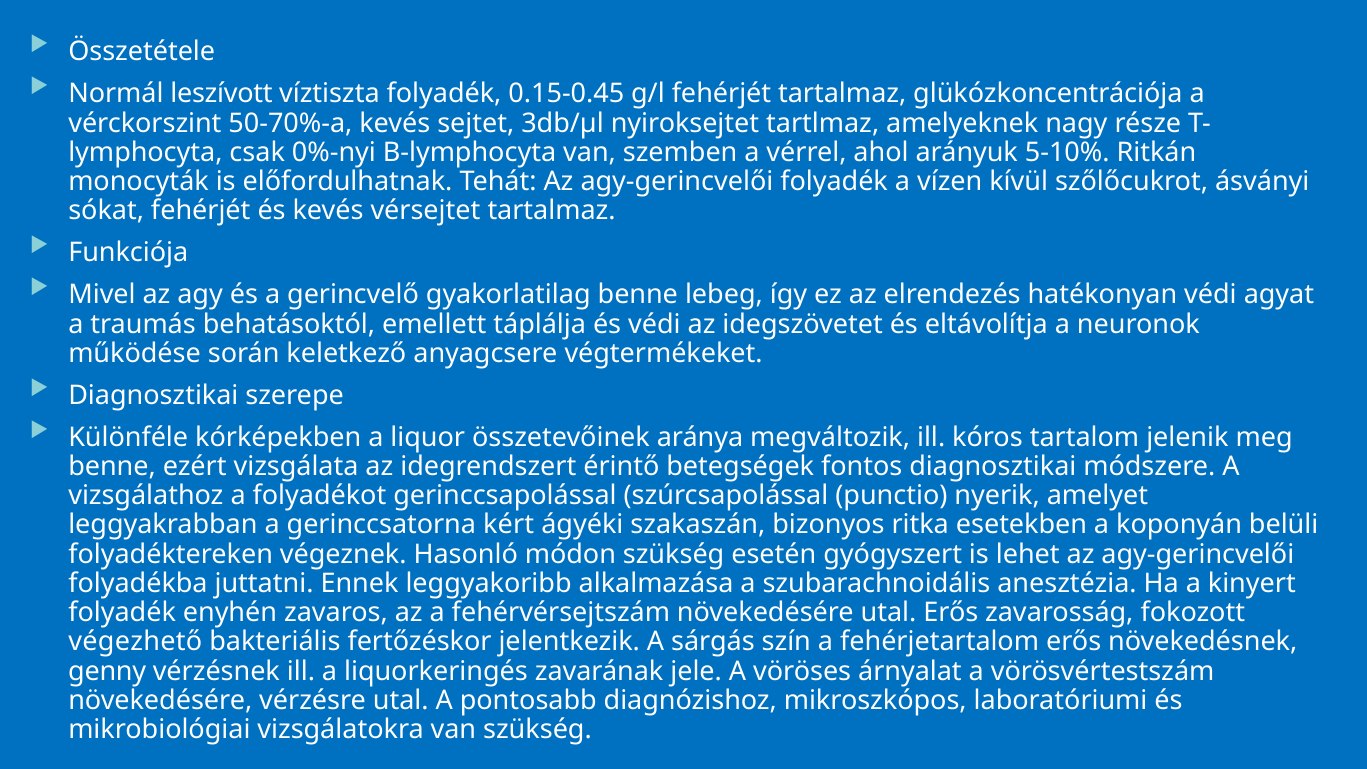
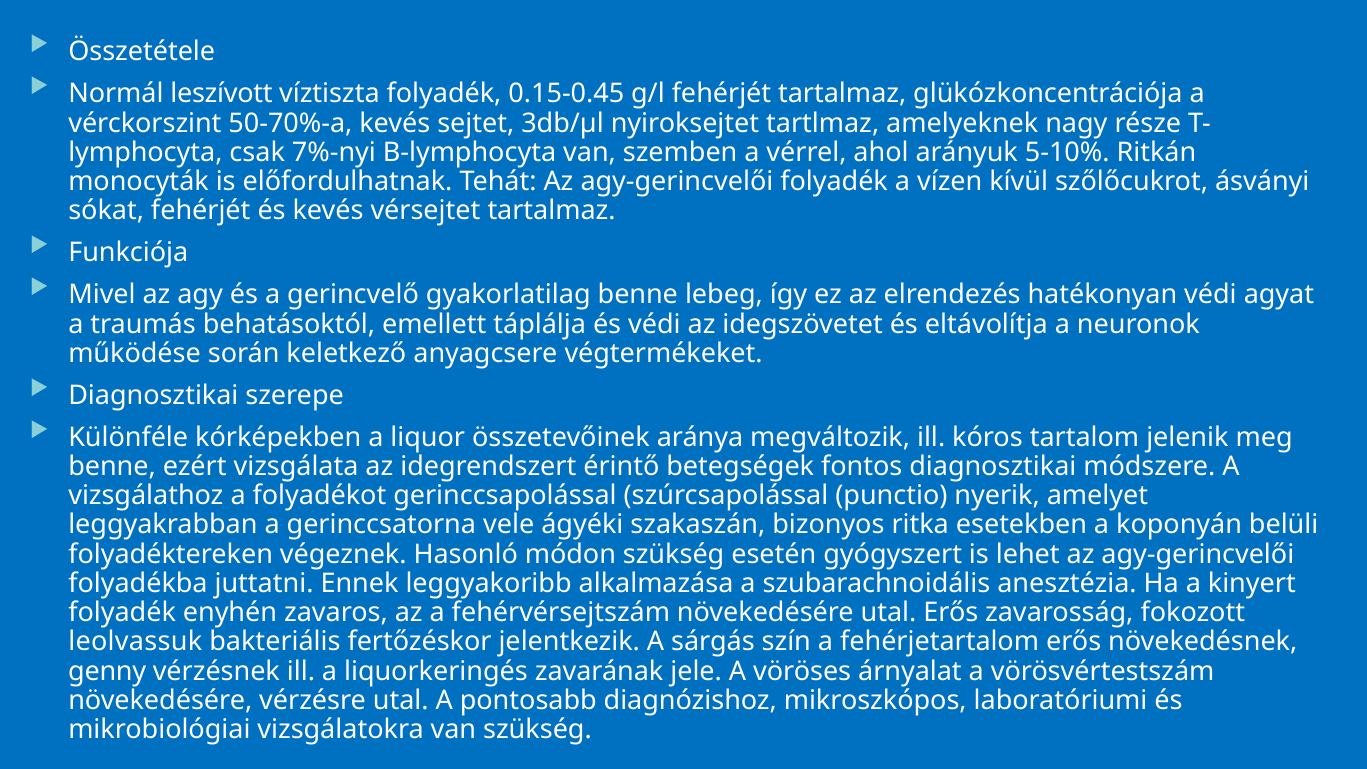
0%-nyi: 0%-nyi -> 7%-nyi
kért: kért -> vele
végezhető: végezhető -> leolvassuk
